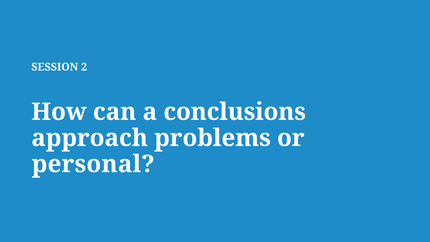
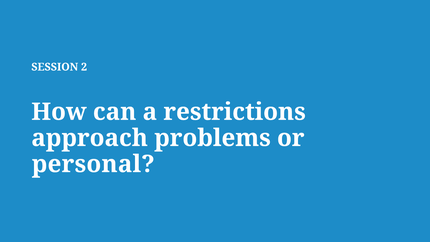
conclusions: conclusions -> restrictions
